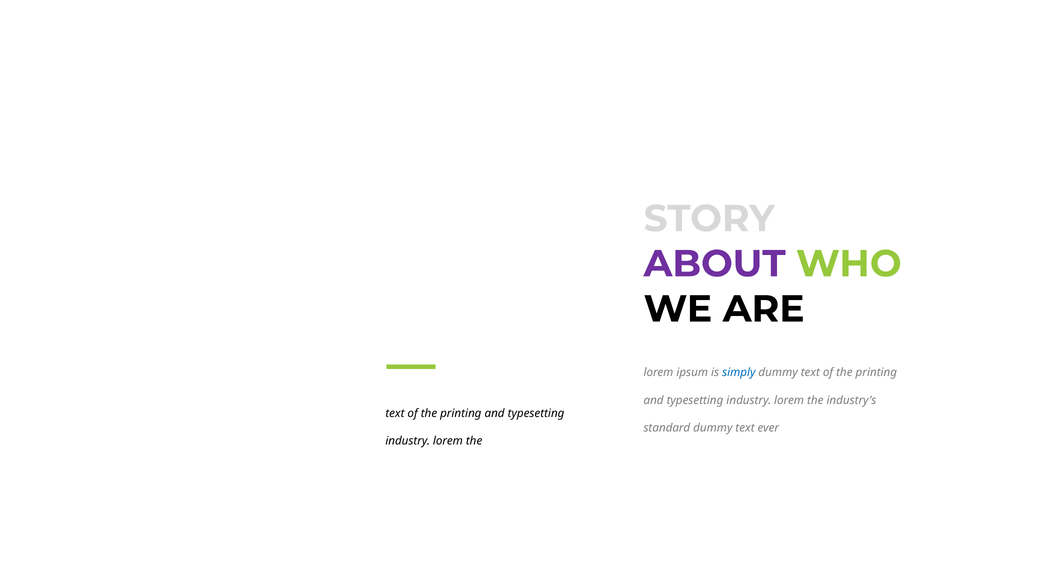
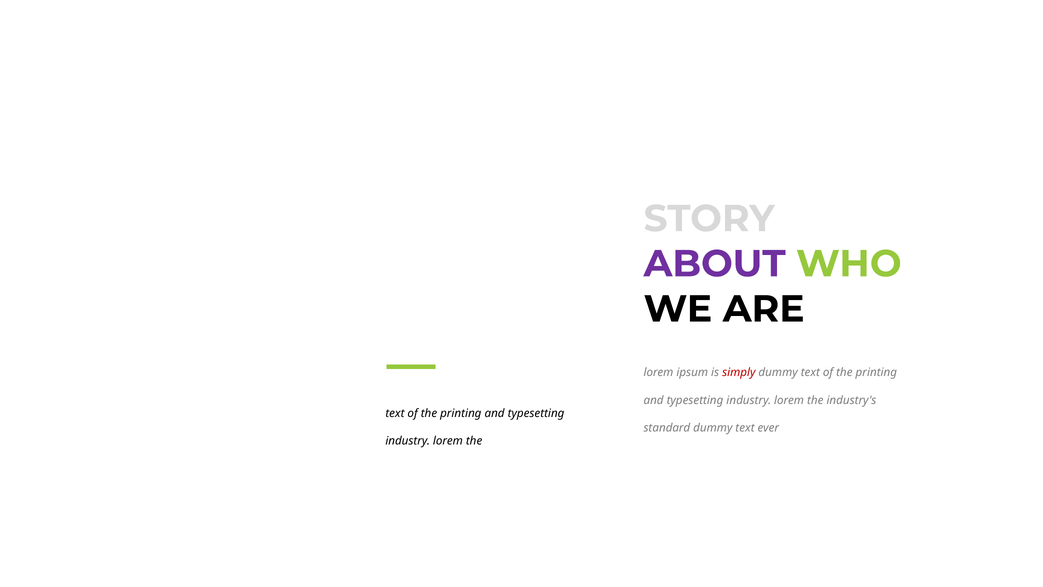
simply colour: blue -> red
